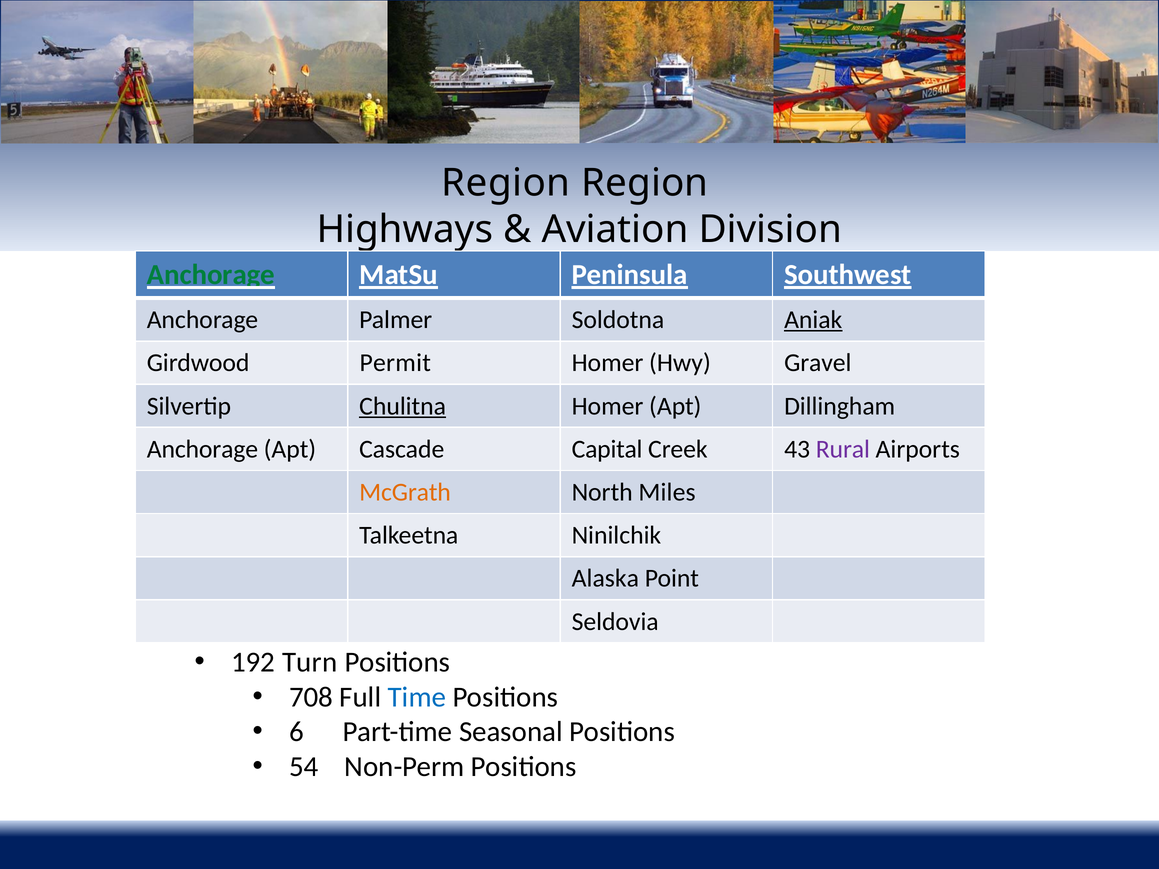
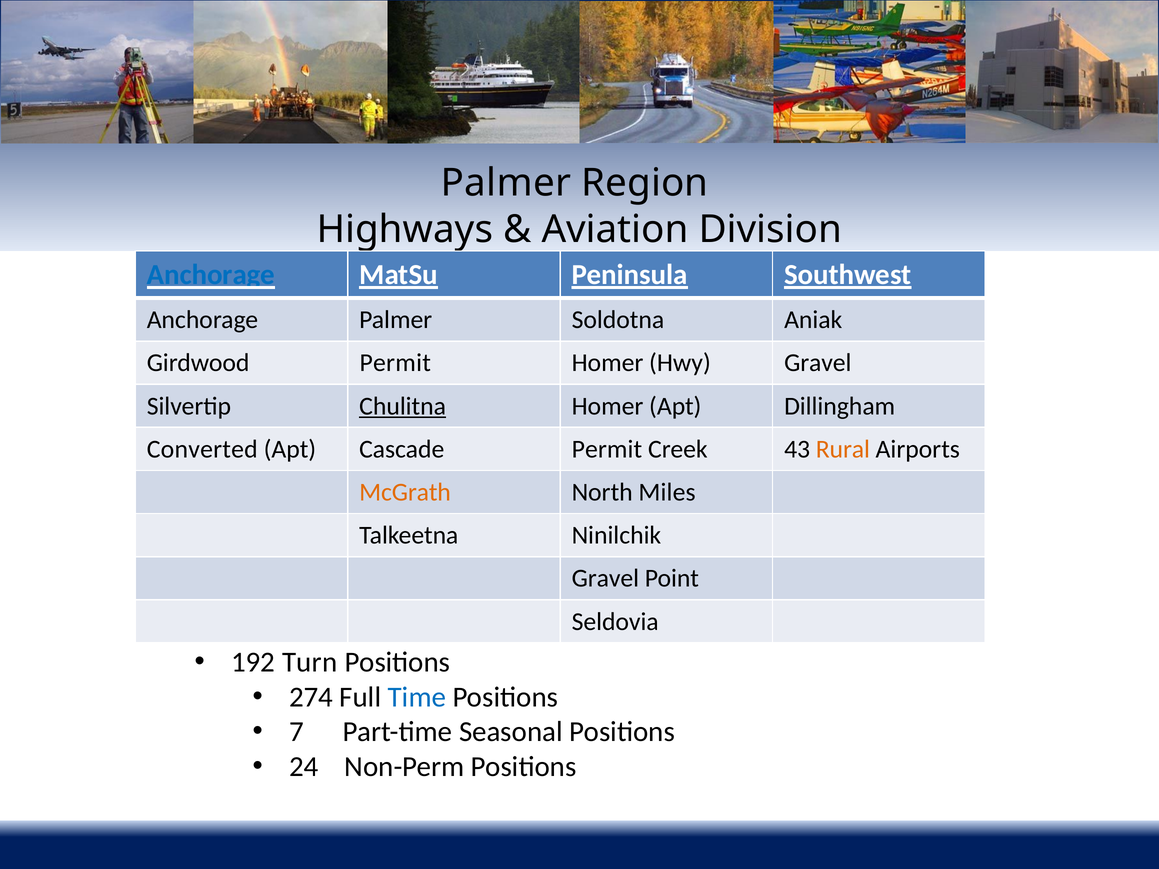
Region at (506, 183): Region -> Palmer
Anchorage at (211, 275) colour: green -> blue
Aniak underline: present -> none
Anchorage at (202, 449): Anchorage -> Converted
Cascade Capital: Capital -> Permit
Rural colour: purple -> orange
Alaska at (605, 579): Alaska -> Gravel
708: 708 -> 274
6: 6 -> 7
54: 54 -> 24
